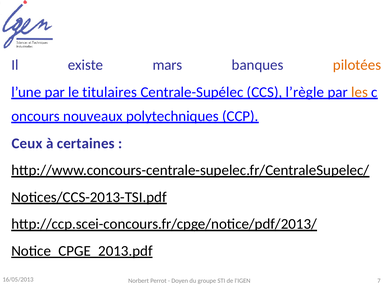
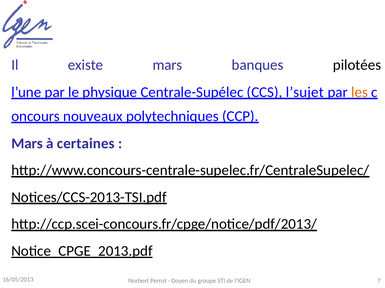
pilotées colour: orange -> black
titulaires: titulaires -> physique
l’règle: l’règle -> l’sujet
Ceux at (27, 144): Ceux -> Mars
